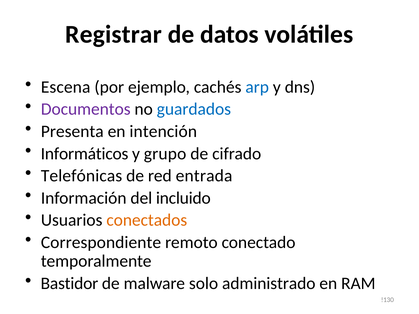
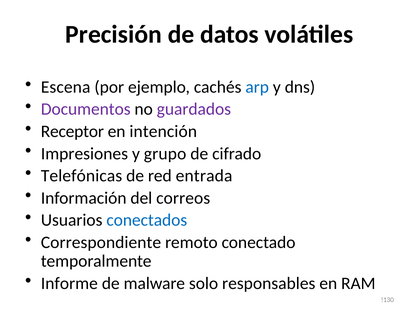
Registrar: Registrar -> Precisión
guardados colour: blue -> purple
Presenta: Presenta -> Receptor
Informáticos: Informáticos -> Impresiones
incluido: incluido -> correos
conectados colour: orange -> blue
Bastidor: Bastidor -> Informe
administrado: administrado -> responsables
